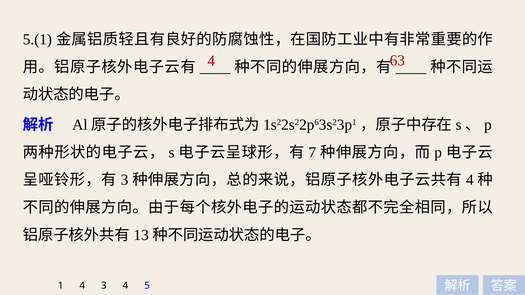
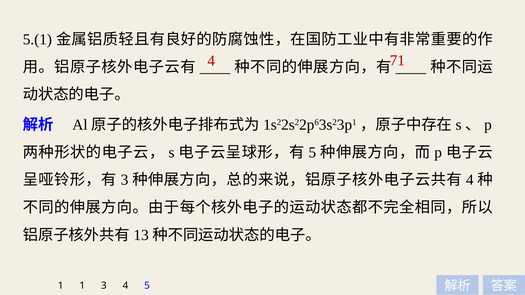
63: 63 -> 71
7 at (312, 153): 7 -> 5
1 4: 4 -> 1
